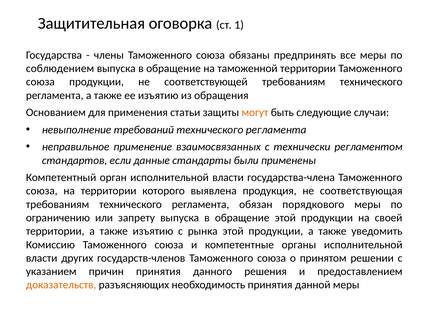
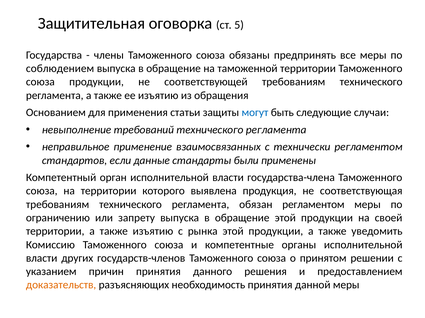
1: 1 -> 5
могут colour: orange -> blue
обязан порядкового: порядкового -> регламентом
